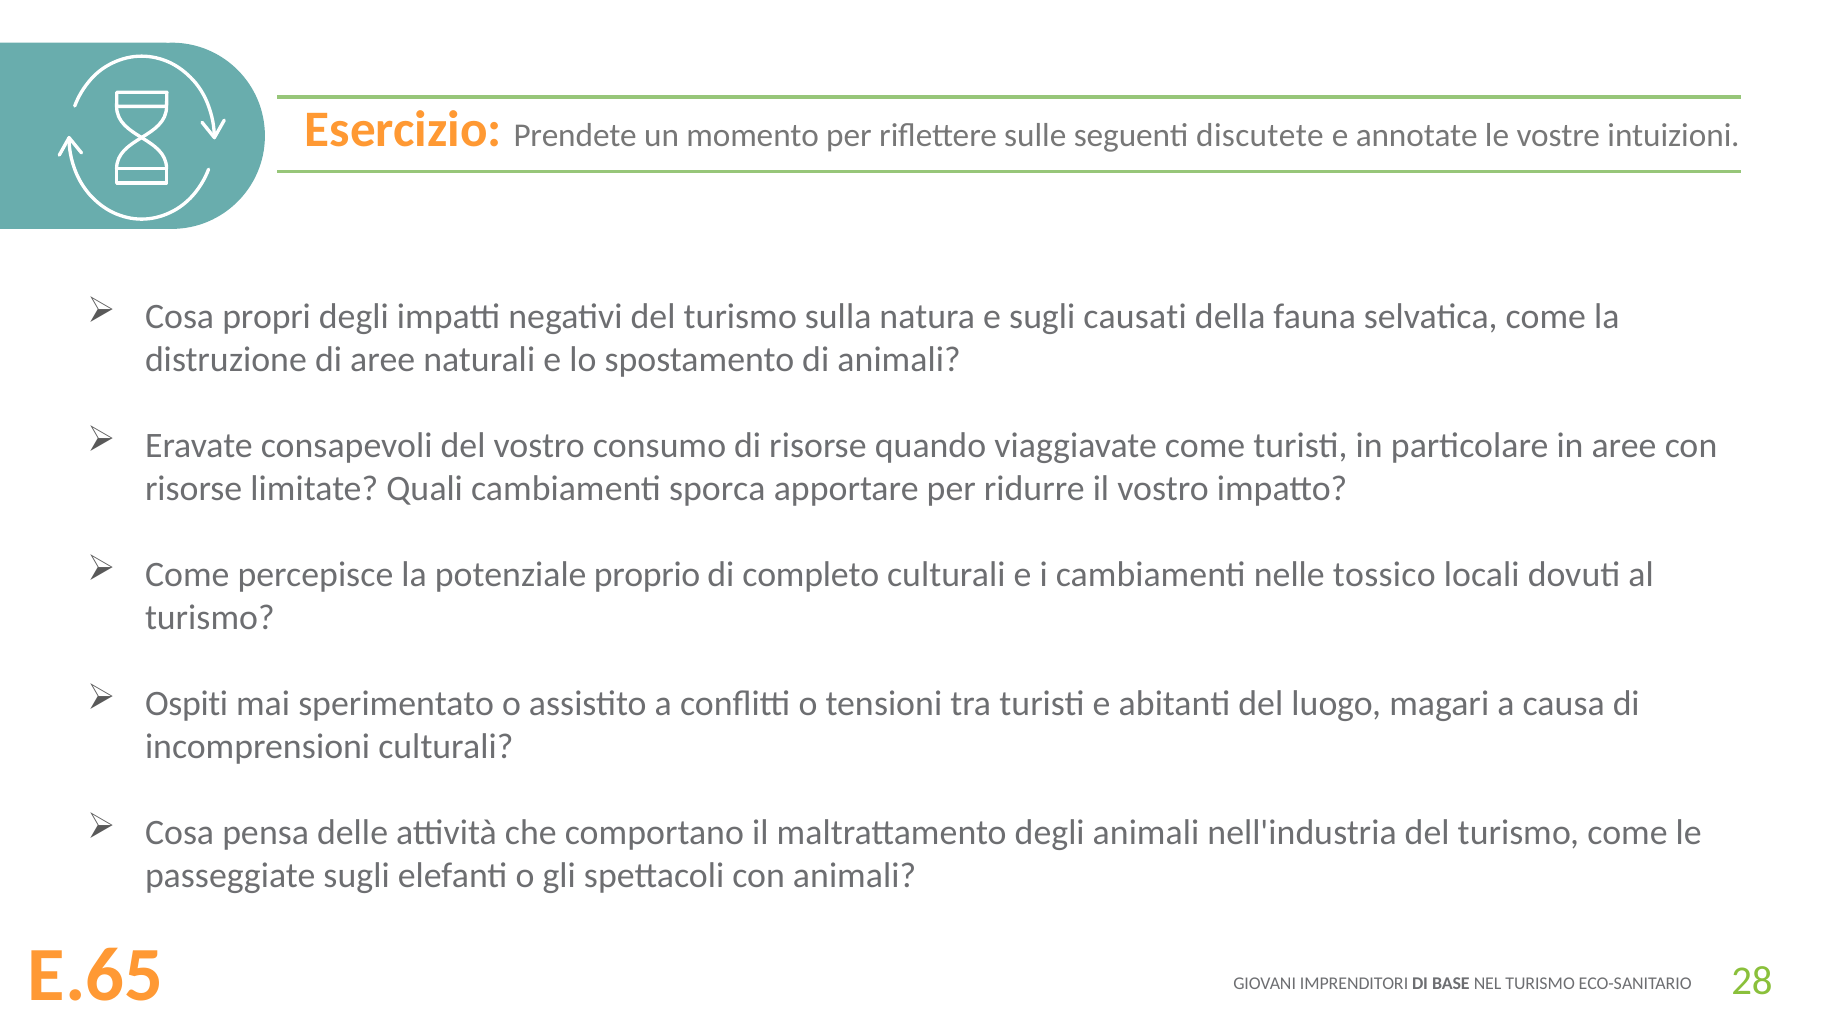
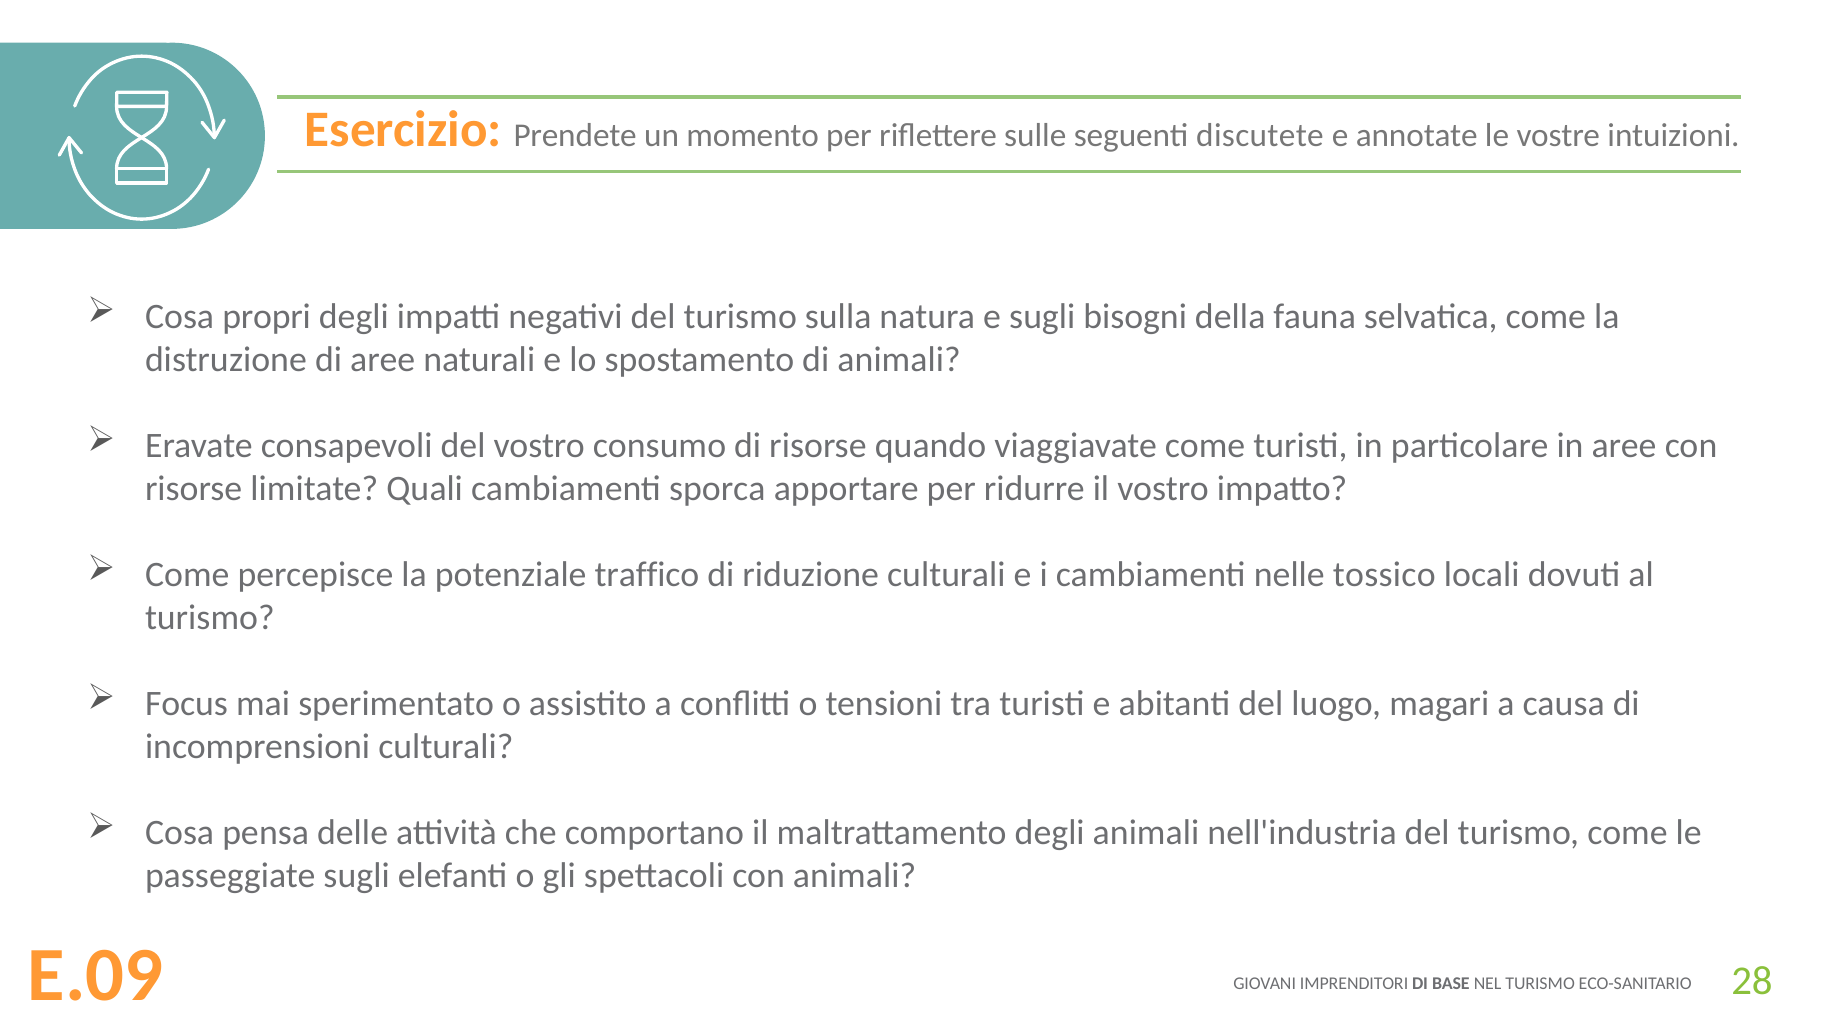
causati: causati -> bisogni
proprio: proprio -> traffico
completo: completo -> riduzione
Ospiti: Ospiti -> Focus
E.65: E.65 -> E.09
